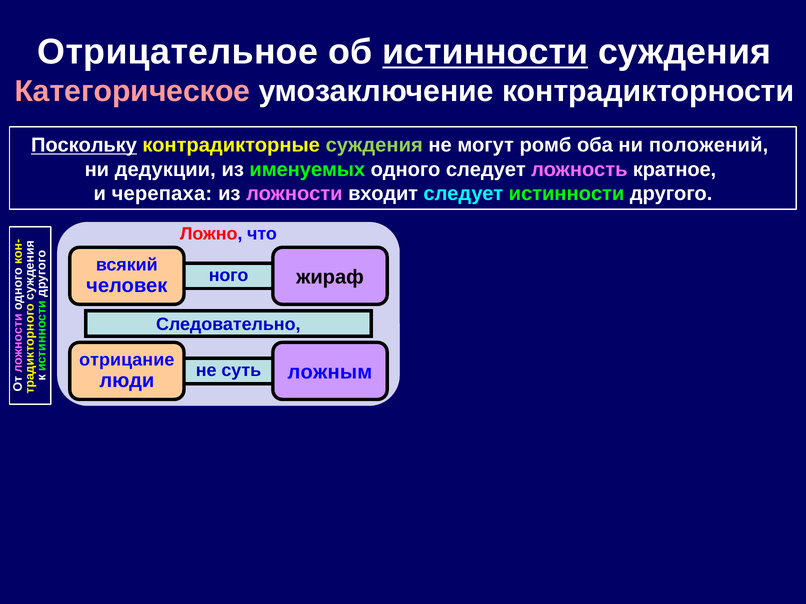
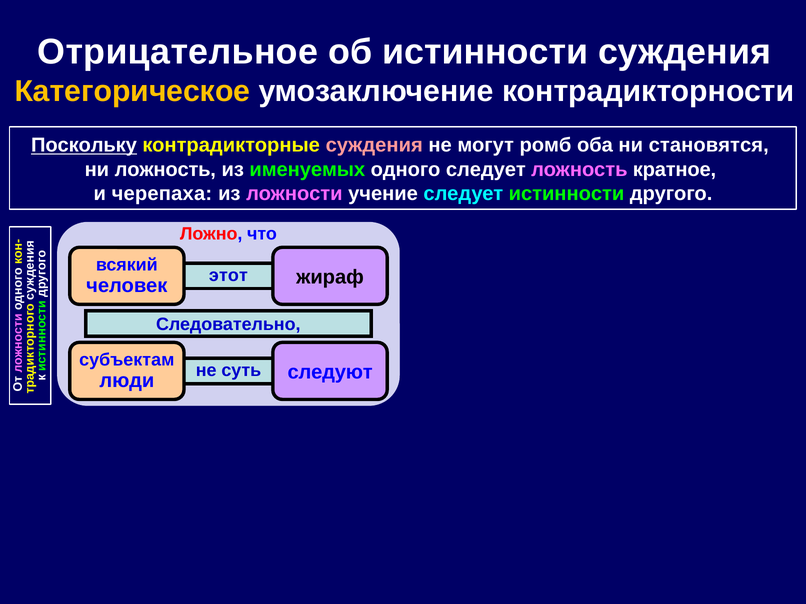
истинности at (485, 52) underline: present -> none
Категорическое colour: pink -> yellow
суждения at (374, 145) colour: light green -> pink
положений: положений -> становятся
ни дедукции: дедукции -> ложность
входит: входит -> учение
ного: ного -> этот
отрицание: отрицание -> субъектам
ложным: ложным -> следуют
